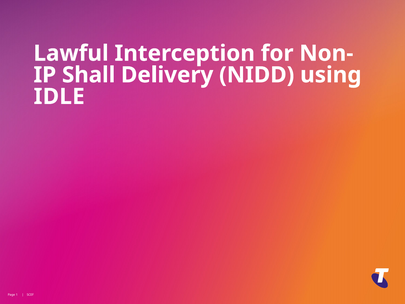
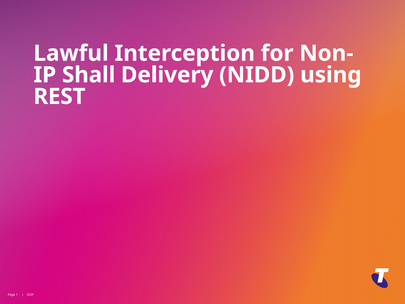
IDLE: IDLE -> REST
